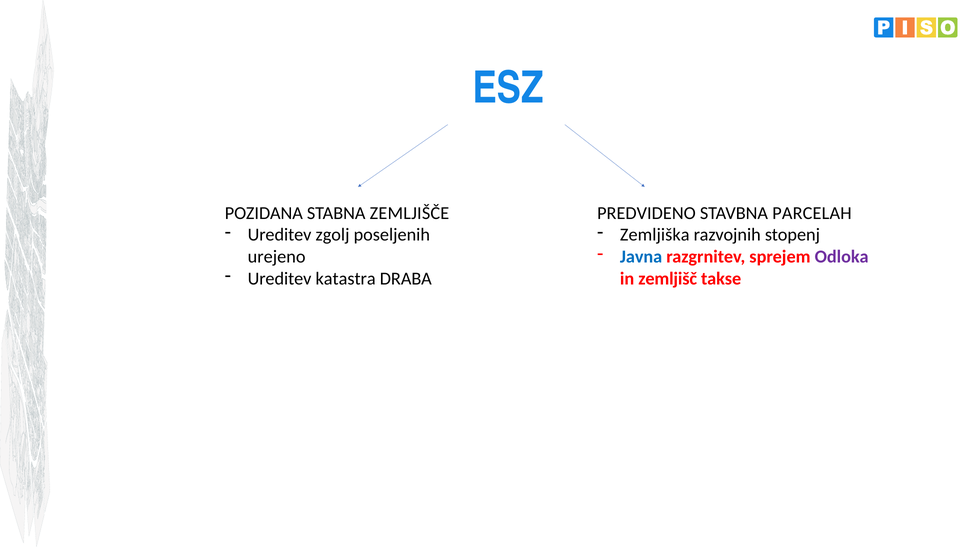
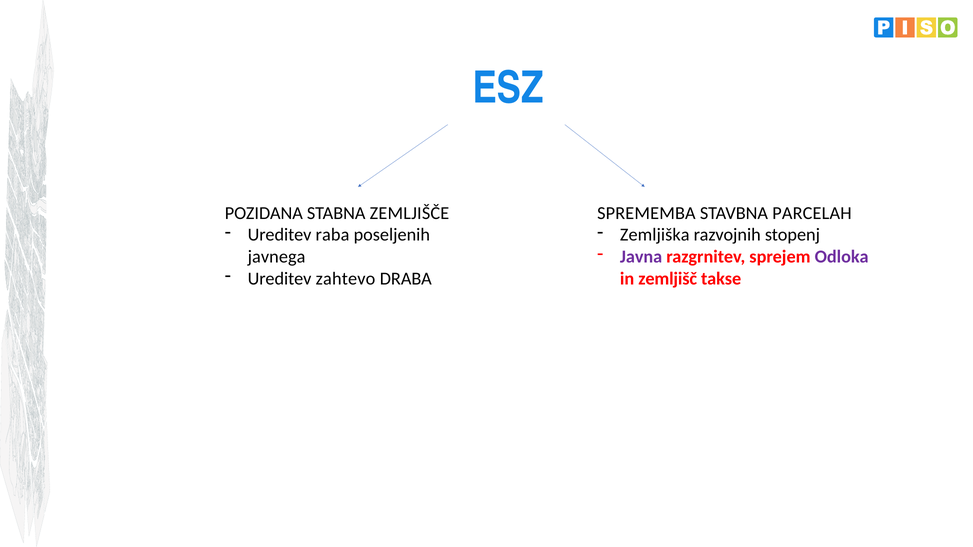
PREDVIDENO: PREDVIDENO -> SPREMEMBA
zgolj: zgolj -> raba
Javna colour: blue -> purple
urejeno: urejeno -> javnega
katastra: katastra -> zahtevo
